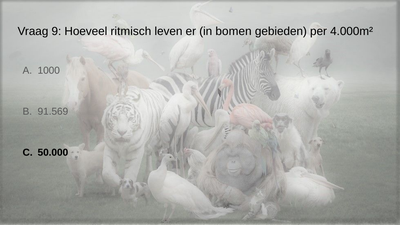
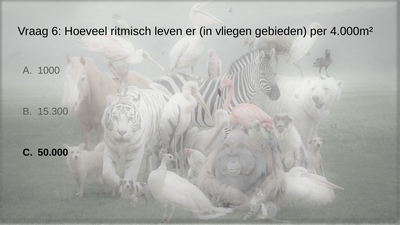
9: 9 -> 6
bomen: bomen -> vliegen
91.569: 91.569 -> 15.300
